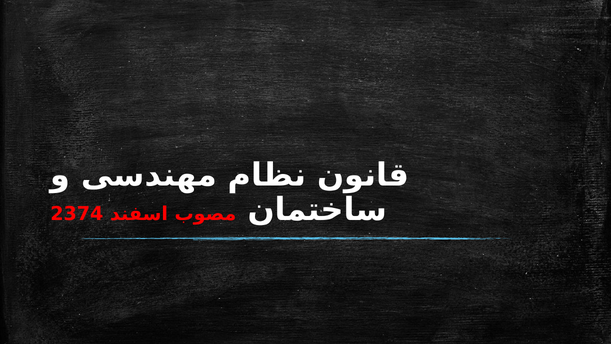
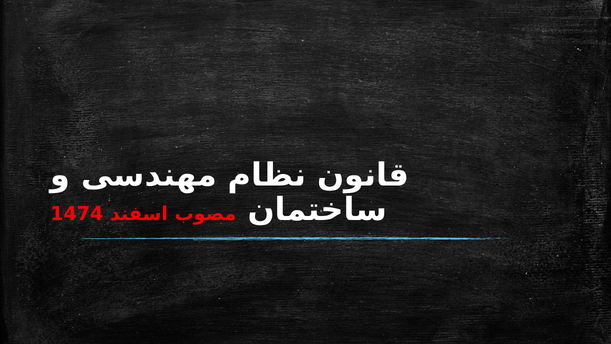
2374: 2374 -> 1474
